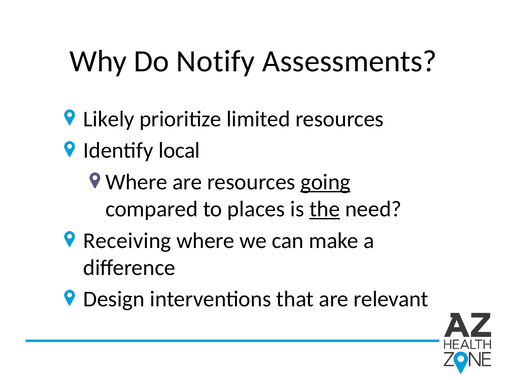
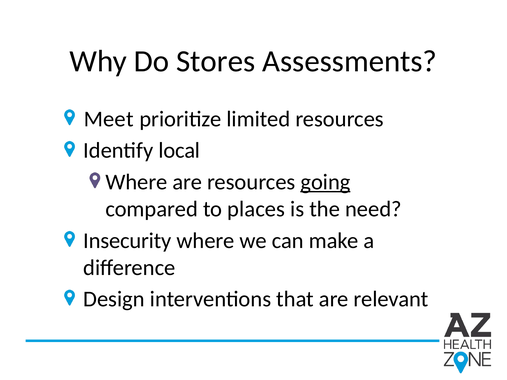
Notify: Notify -> Stores
Likely: Likely -> Meet
the underline: present -> none
Receiving: Receiving -> Insecurity
